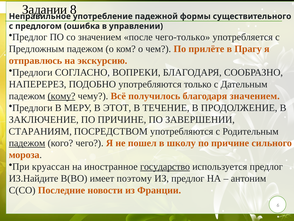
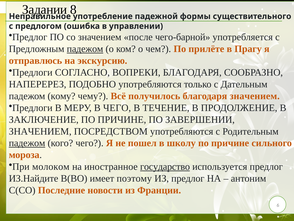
чего-только: чего-только -> чего-барной
падежом at (85, 49) underline: none -> present
кому underline: present -> none
В ЭТОТ: ЭТОТ -> ЧЕГО
СТАРАНИЯМ at (40, 131): СТАРАНИЯМ -> ЗНАЧЕНИЕМ
круассан: круассан -> молоком
